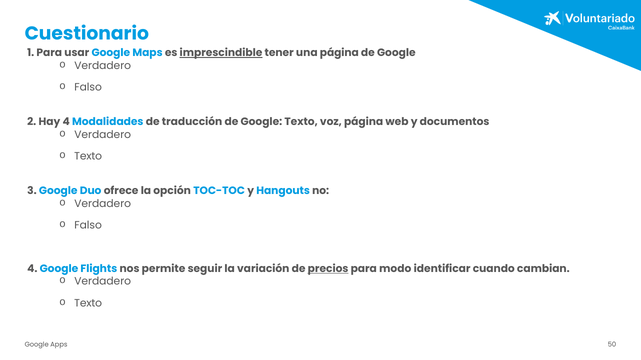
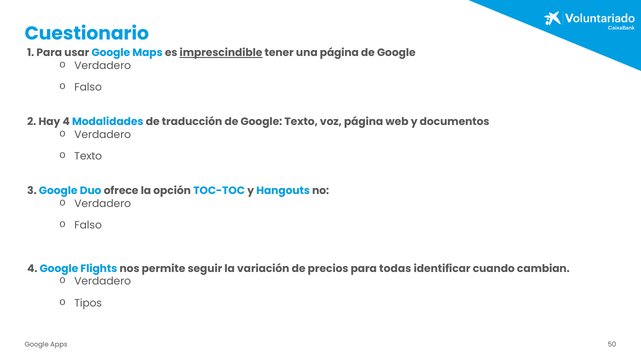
precios underline: present -> none
modo: modo -> todas
Texto at (88, 304): Texto -> Tipos
